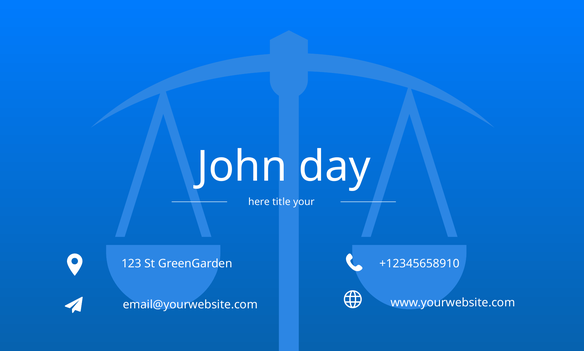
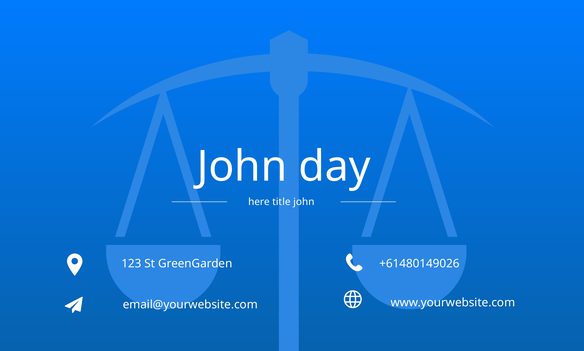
title your: your -> john
+12345658910: +12345658910 -> +61480149026
